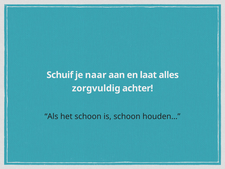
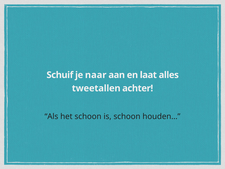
zorgvuldig: zorgvuldig -> tweetallen
